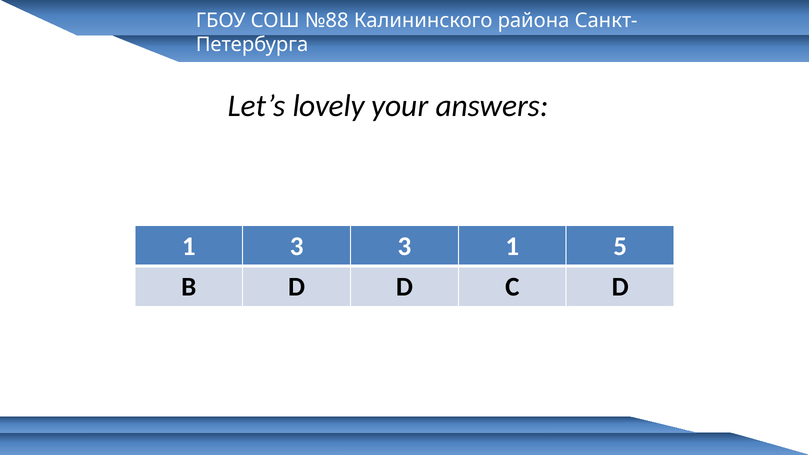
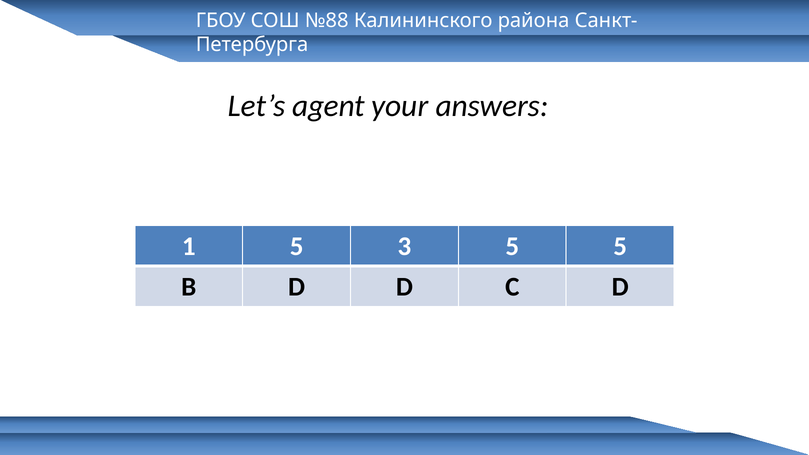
lovely: lovely -> agent
1 3: 3 -> 5
3 1: 1 -> 5
